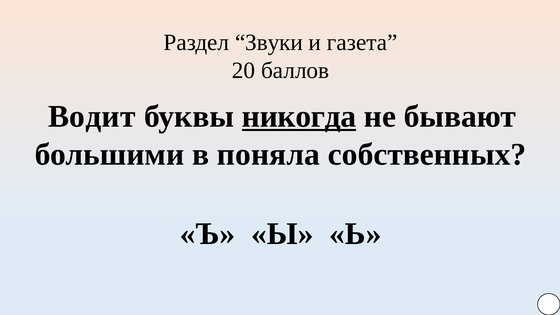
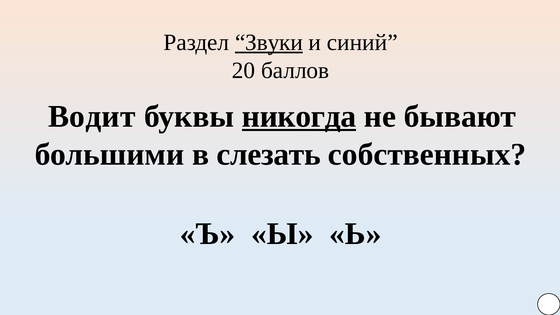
Звуки underline: none -> present
газета: газета -> синий
поняла: поняла -> слезать
